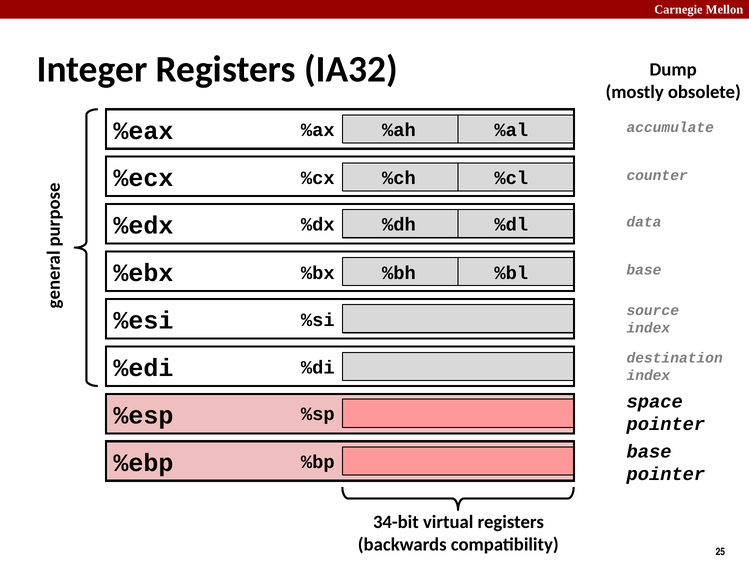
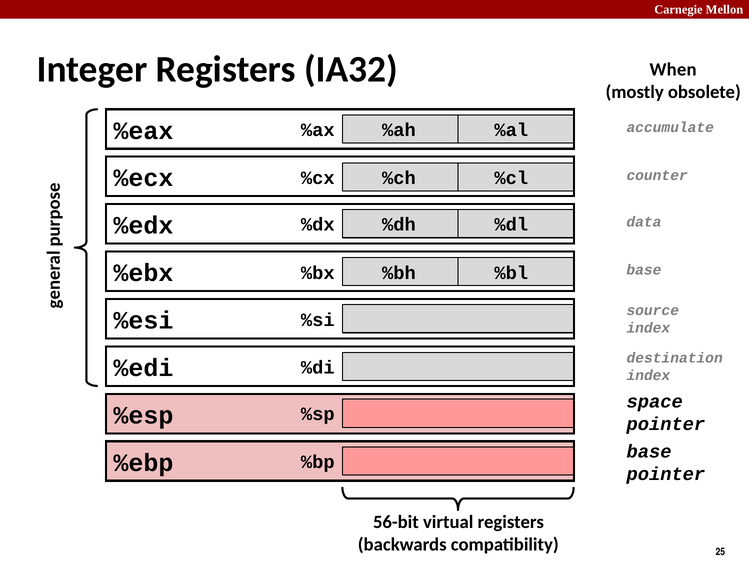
Dump: Dump -> When
34-bit: 34-bit -> 56-bit
